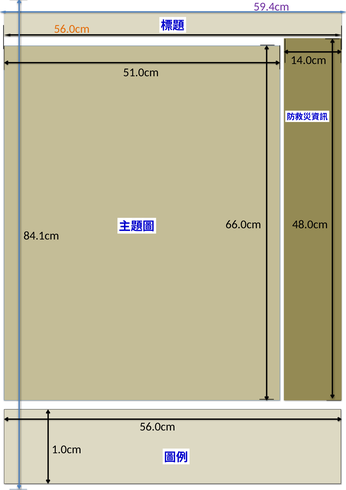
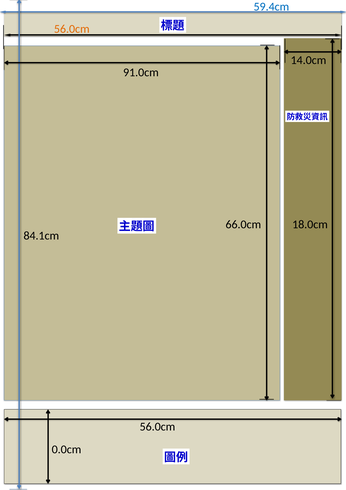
59.4cm colour: purple -> blue
51.0cm: 51.0cm -> 91.0cm
48.0cm: 48.0cm -> 18.0cm
1.0cm: 1.0cm -> 0.0cm
